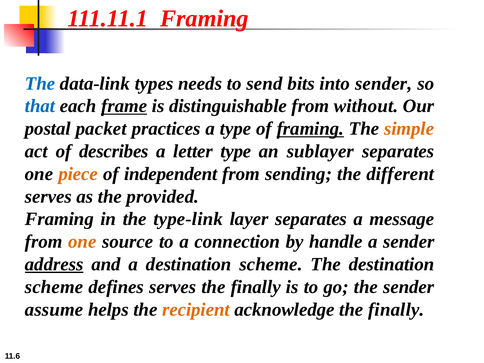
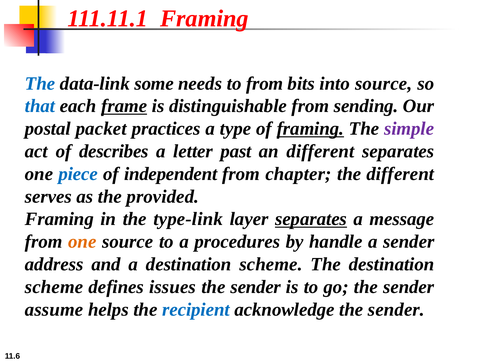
types: types -> some
to send: send -> from
into sender: sender -> source
without: without -> sending
simple colour: orange -> purple
letter type: type -> past
an sublayer: sublayer -> different
piece colour: orange -> blue
sending: sending -> chapter
separates at (311, 219) underline: none -> present
connection: connection -> procedures
address underline: present -> none
defines serves: serves -> issues
finally at (256, 287): finally -> sender
recipient colour: orange -> blue
acknowledge the finally: finally -> sender
